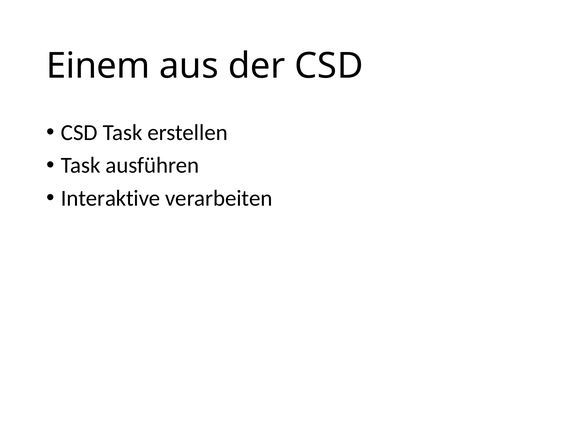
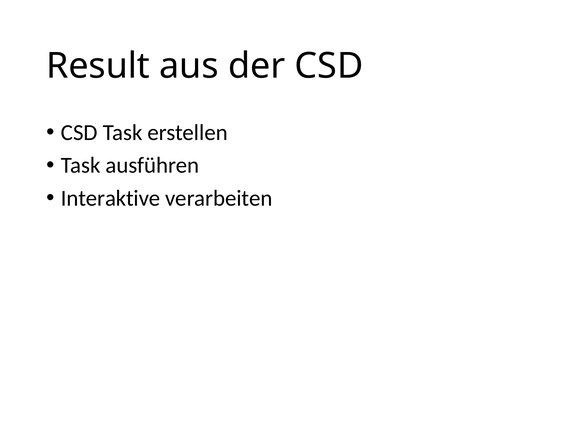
Einem: Einem -> Result
